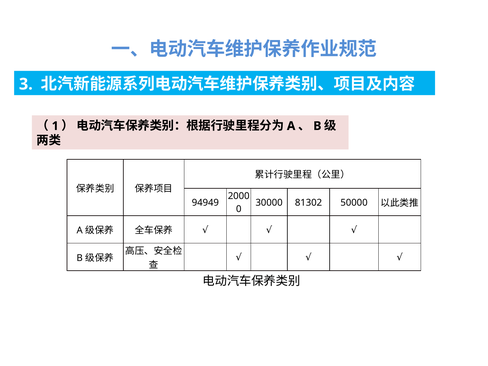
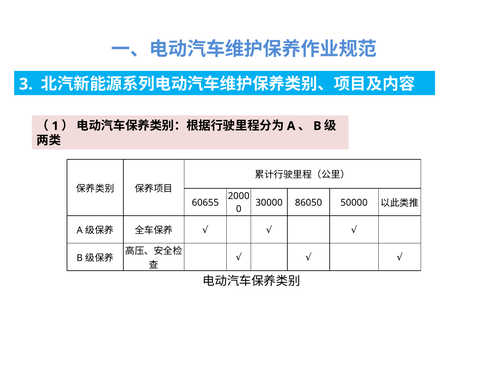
94949: 94949 -> 60655
81302: 81302 -> 86050
